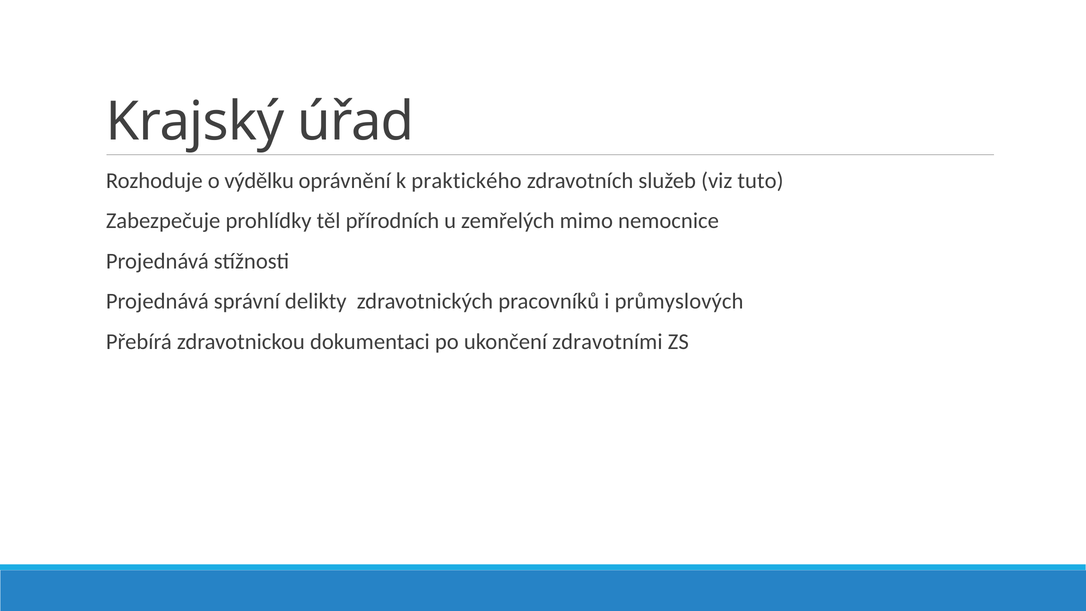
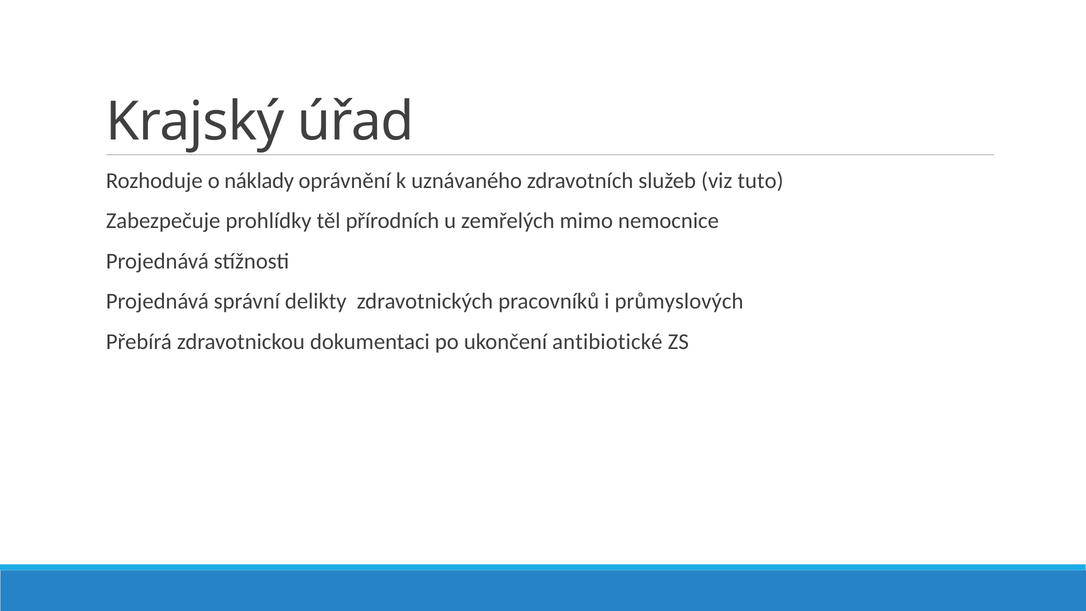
výdělku: výdělku -> náklady
praktického: praktického -> uznávaného
zdravotními: zdravotními -> antibiotické
